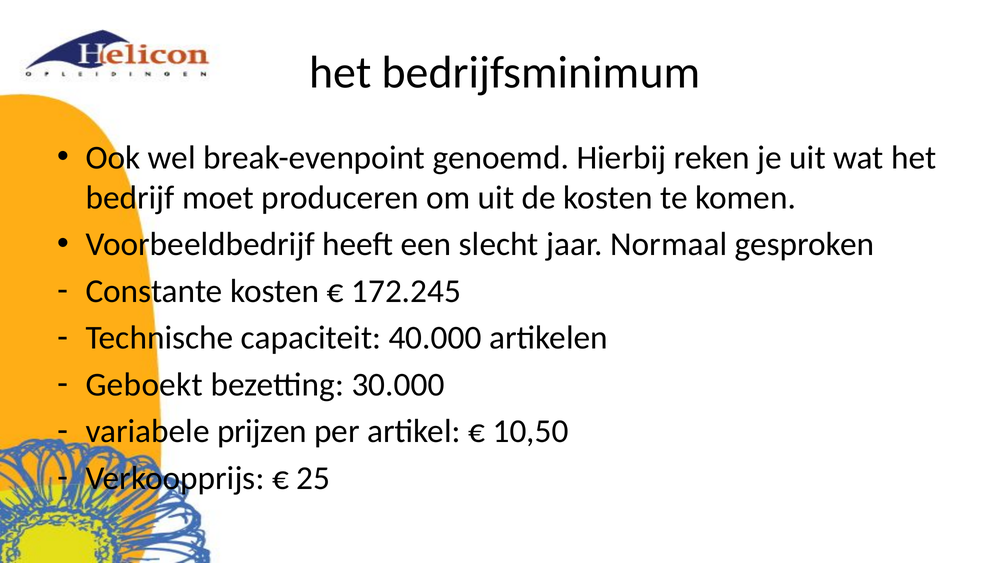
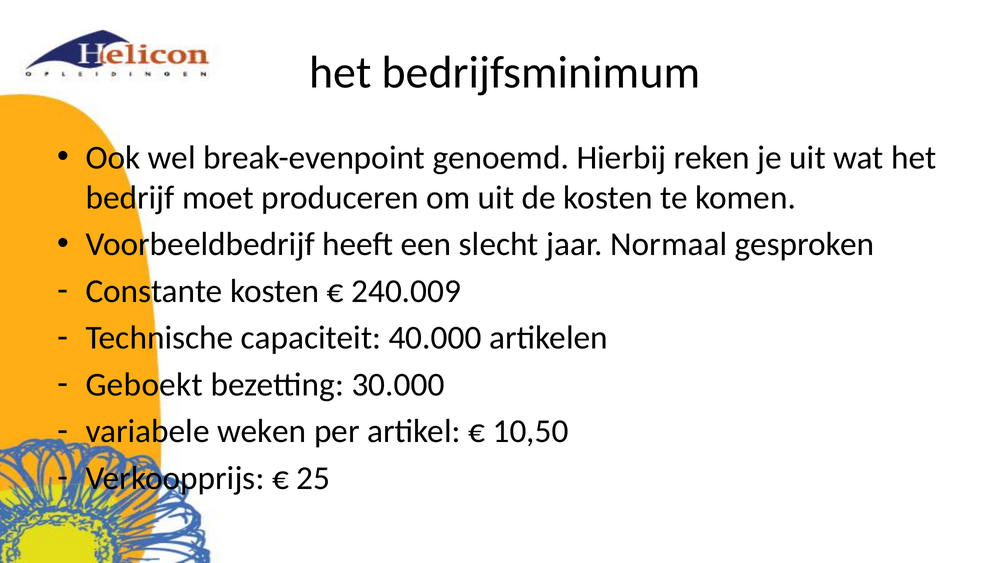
172.245: 172.245 -> 240.009
prijzen: prijzen -> weken
